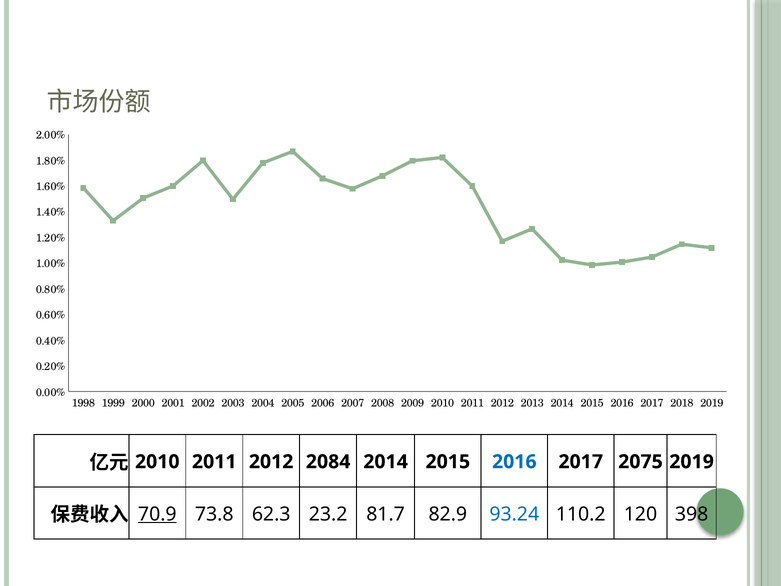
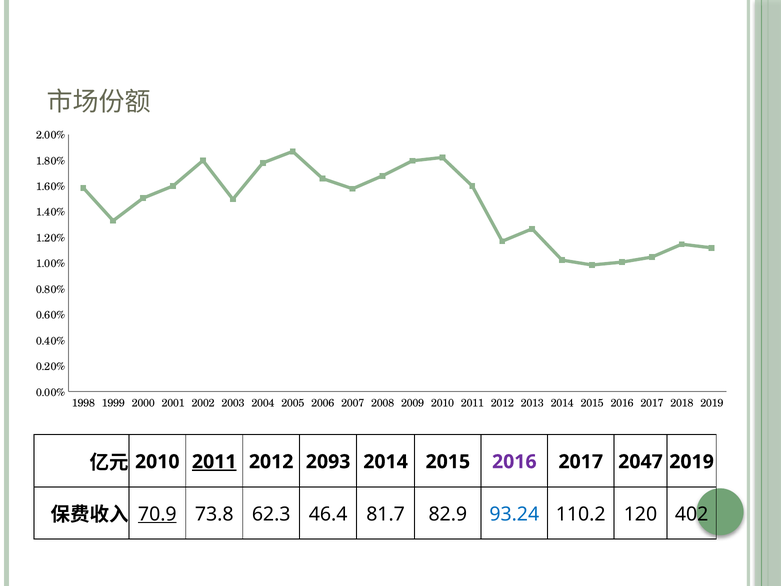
2011 at (214, 462) underline: none -> present
2084: 2084 -> 2093
2016 at (514, 462) colour: blue -> purple
2075: 2075 -> 2047
23.2: 23.2 -> 46.4
398: 398 -> 402
